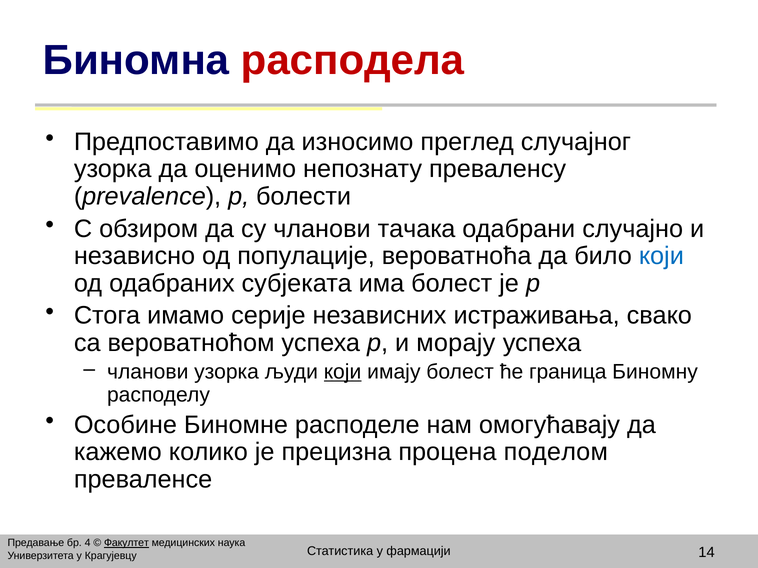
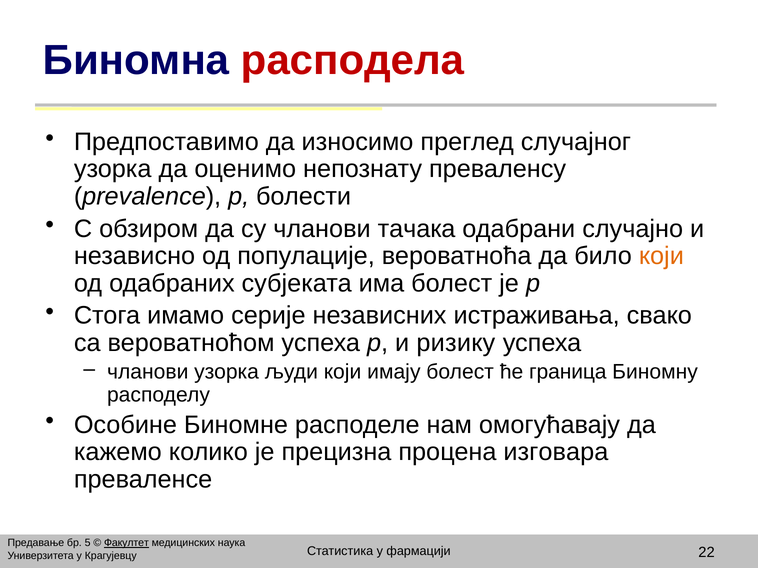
који at (661, 256) colour: blue -> orange
морају: морају -> ризику
који at (343, 372) underline: present -> none
поделом: поделом -> изговара
4: 4 -> 5
14: 14 -> 22
